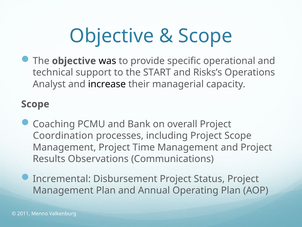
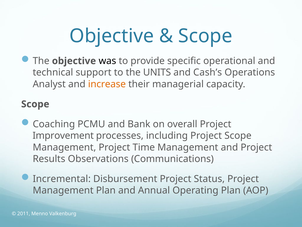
START: START -> UNITS
Risks’s: Risks’s -> Cash’s
increase colour: black -> orange
Coordination: Coordination -> Improvement
